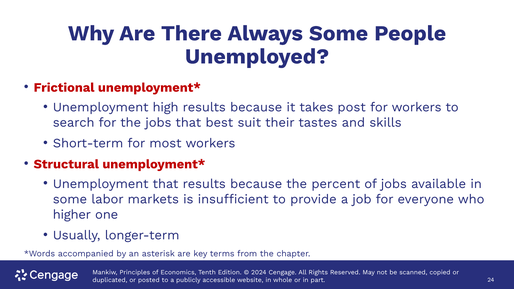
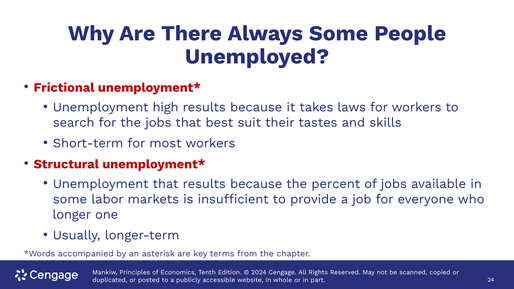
post: post -> laws
higher: higher -> longer
